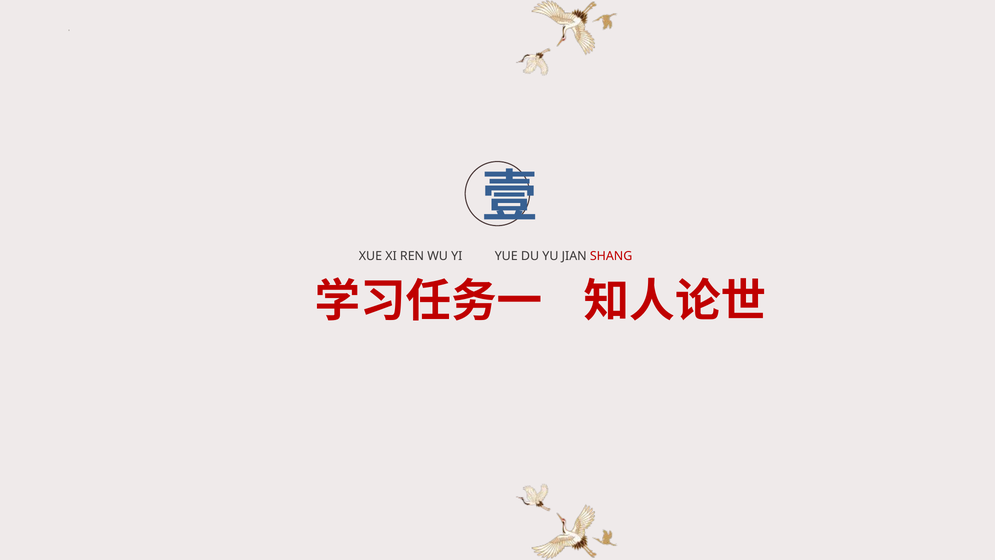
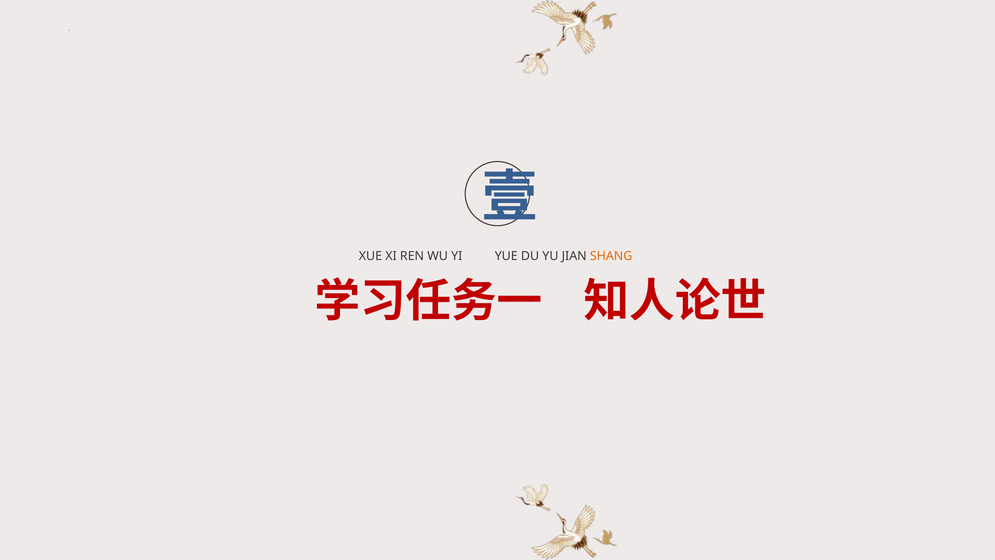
SHANG colour: red -> orange
